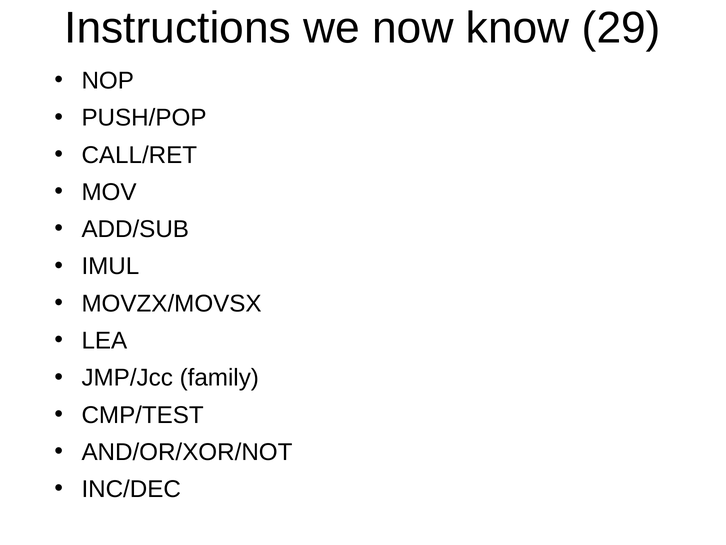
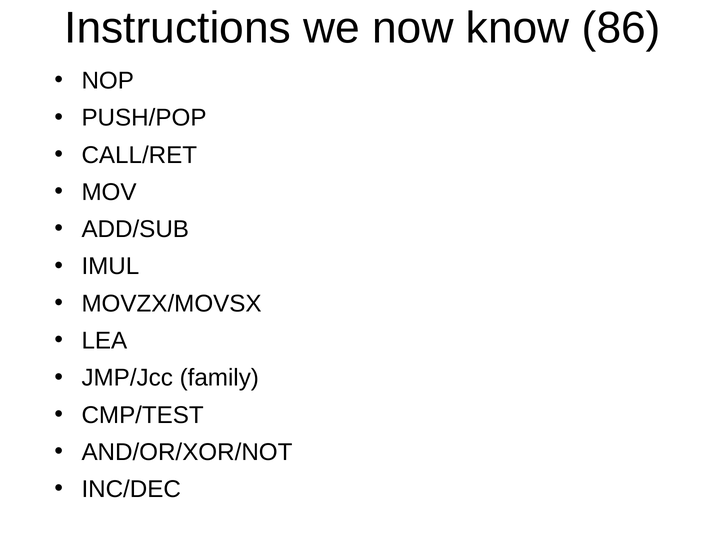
29: 29 -> 86
